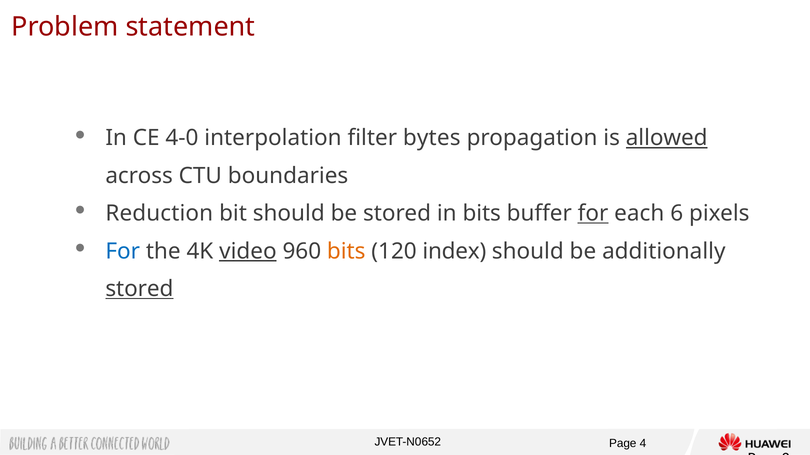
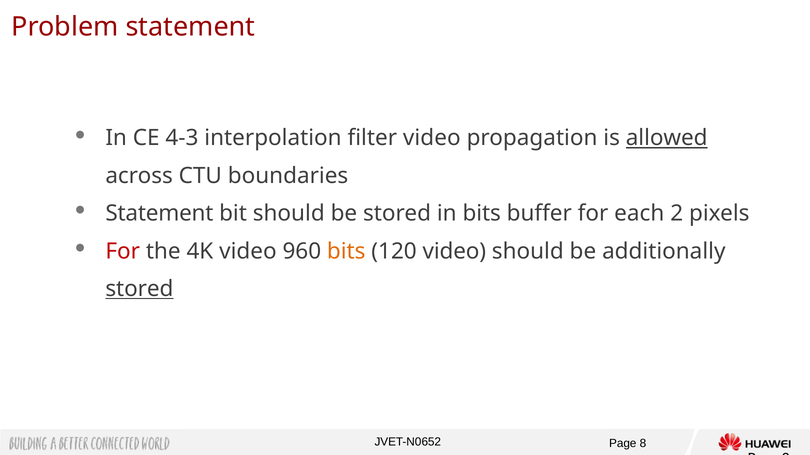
4-0: 4-0 -> 4-3
filter bytes: bytes -> video
Reduction at (159, 214): Reduction -> Statement
for at (593, 214) underline: present -> none
each 6: 6 -> 2
For at (123, 251) colour: blue -> red
video at (248, 251) underline: present -> none
120 index: index -> video
4: 4 -> 8
